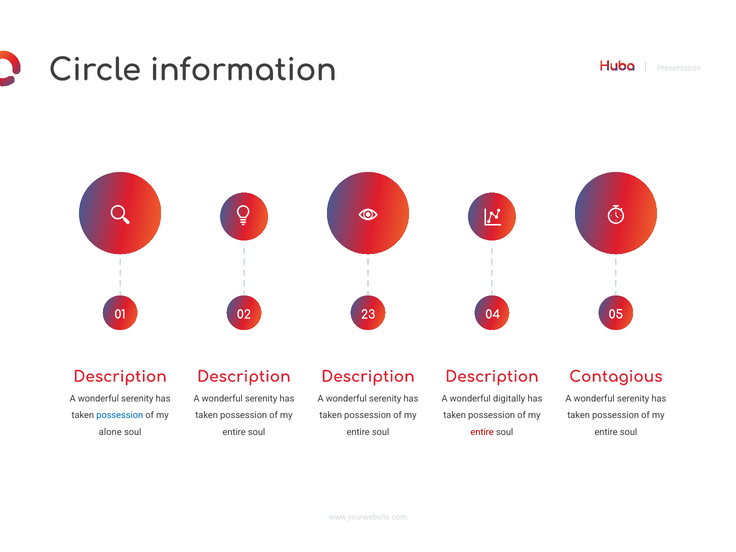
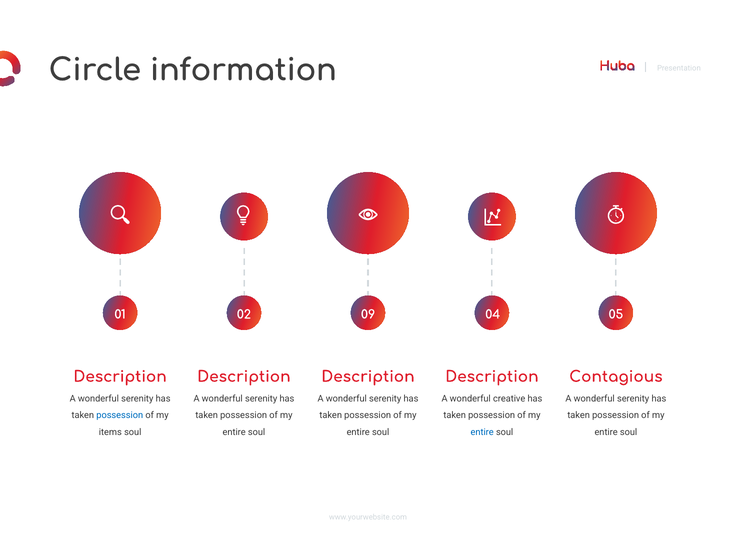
23: 23 -> 09
digitally: digitally -> creative
alone: alone -> items
entire at (482, 432) colour: red -> blue
